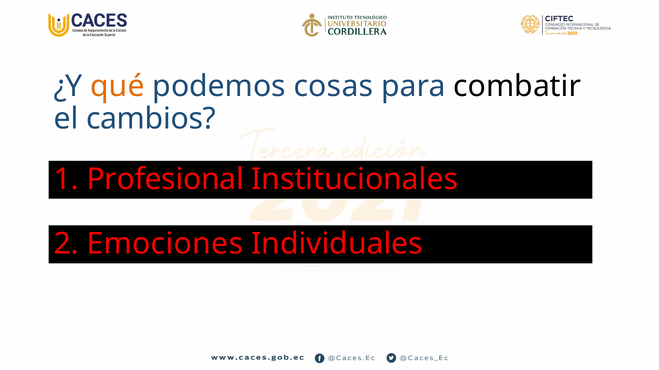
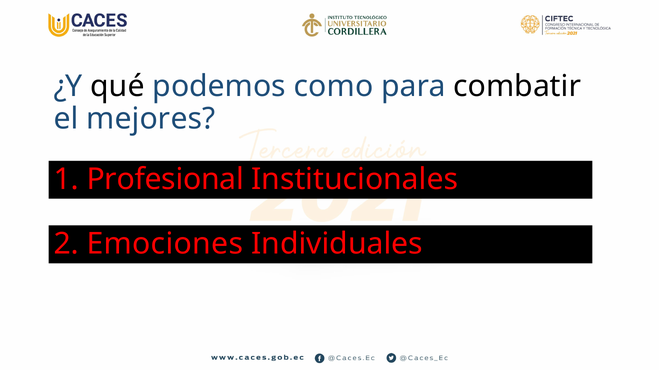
qué colour: orange -> black
cosas: cosas -> como
cambios: cambios -> mejores
